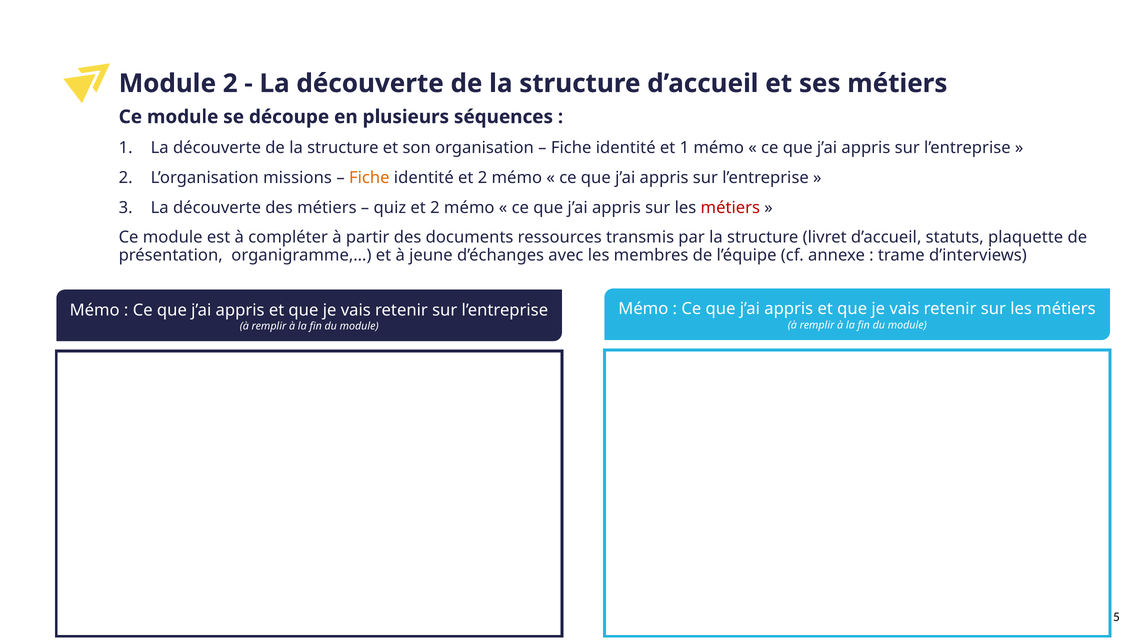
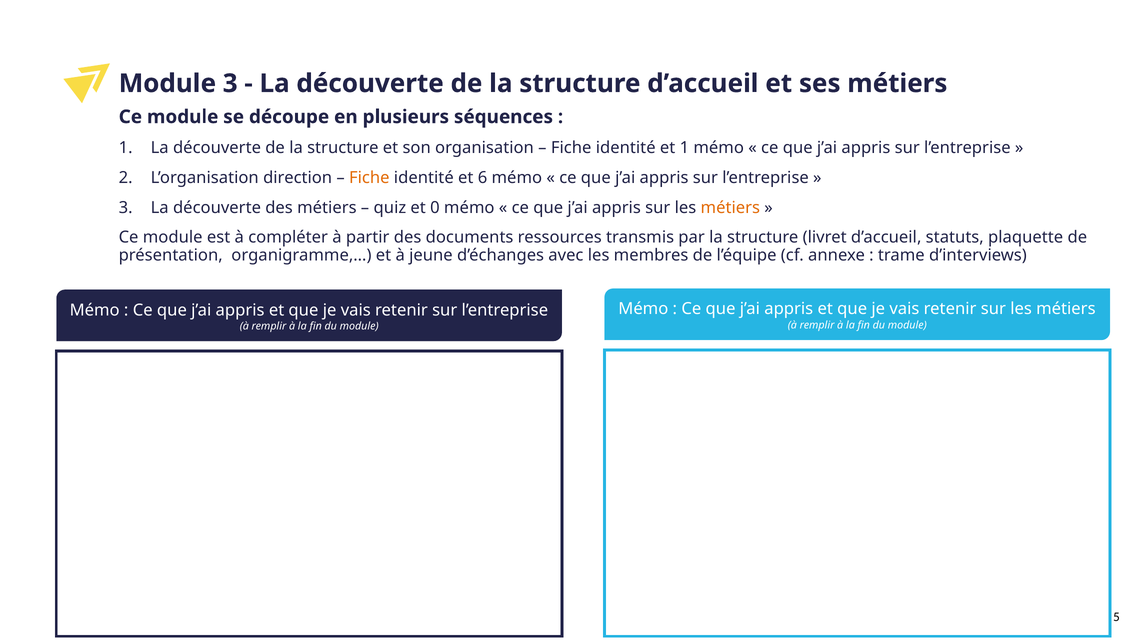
Module 2: 2 -> 3
missions: missions -> direction
identité et 2: 2 -> 6
quiz et 2: 2 -> 0
métiers at (730, 208) colour: red -> orange
